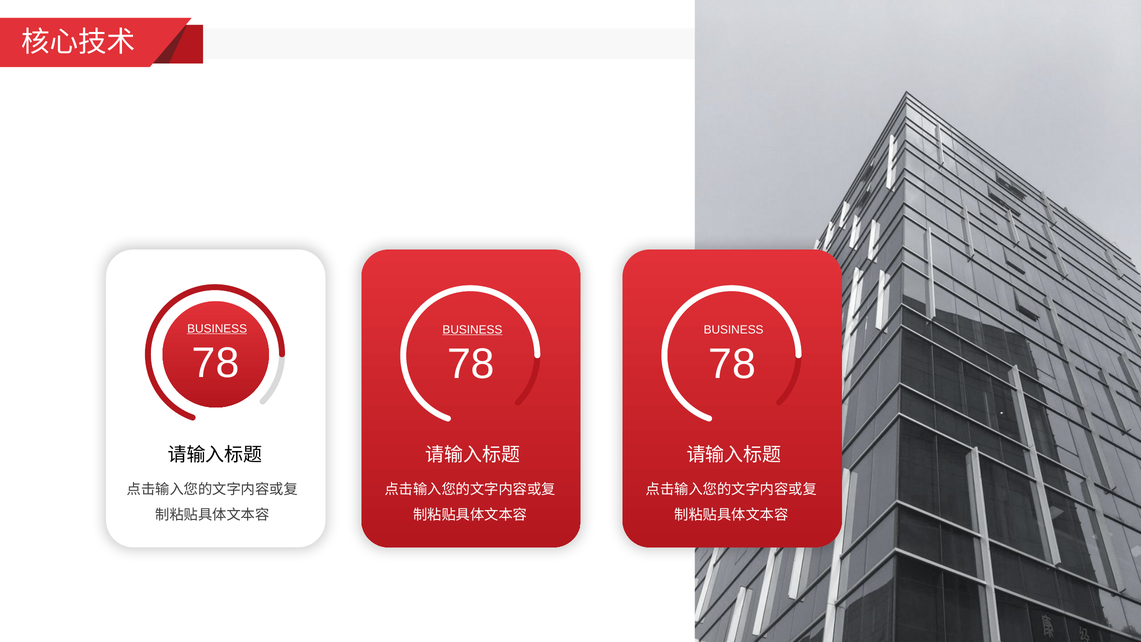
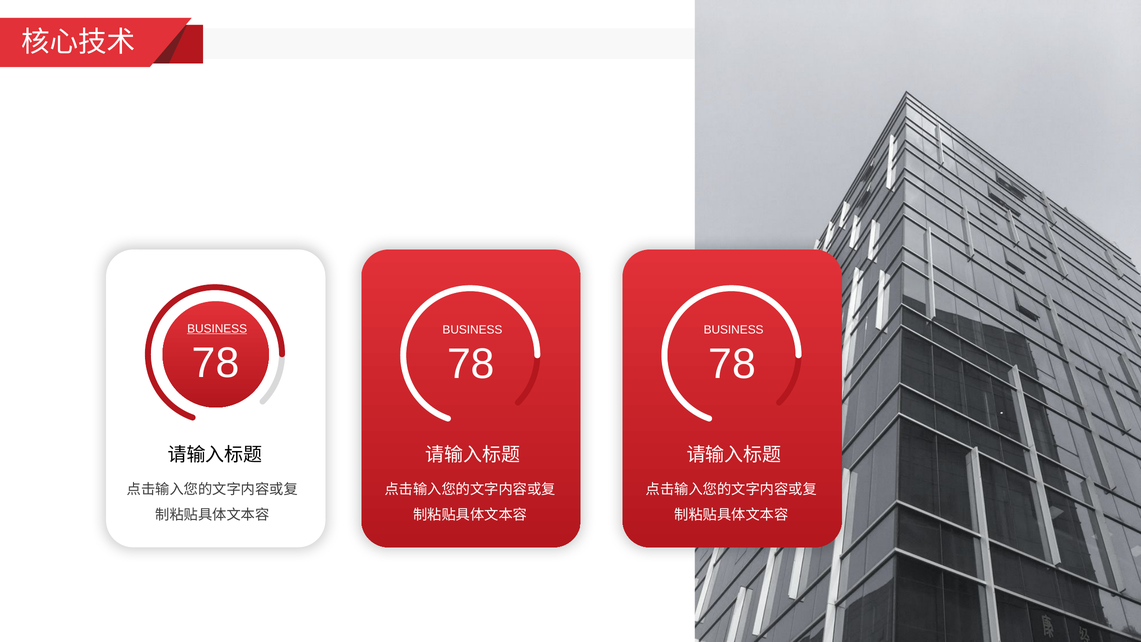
BUSINESS at (472, 330) underline: present -> none
